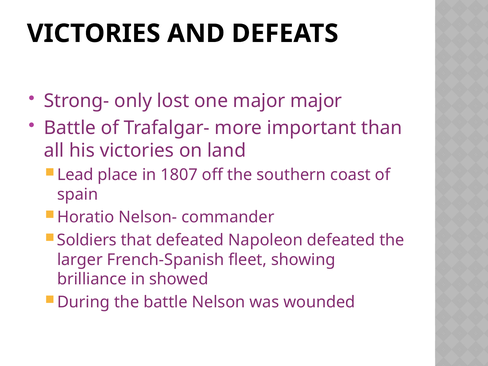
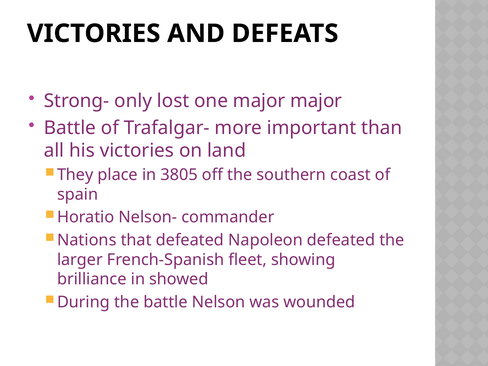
Lead: Lead -> They
1807: 1807 -> 3805
Soldiers: Soldiers -> Nations
